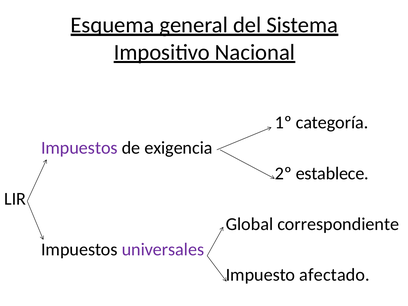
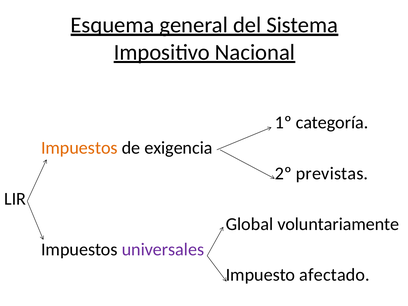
Impuestos at (79, 148) colour: purple -> orange
establece: establece -> previstas
correspondiente: correspondiente -> voluntariamente
